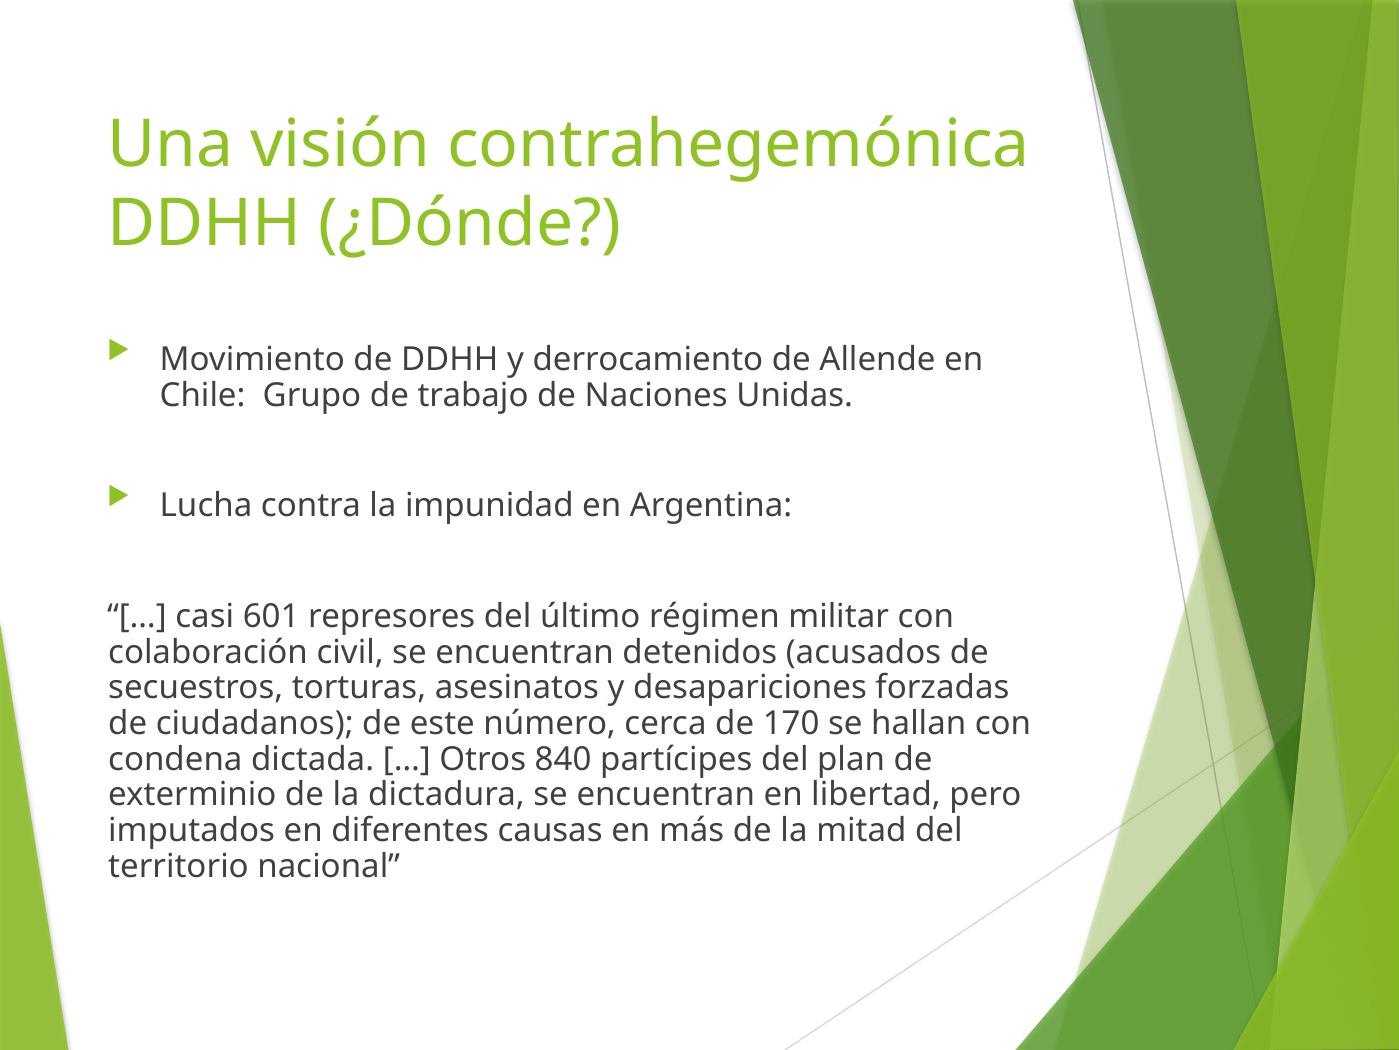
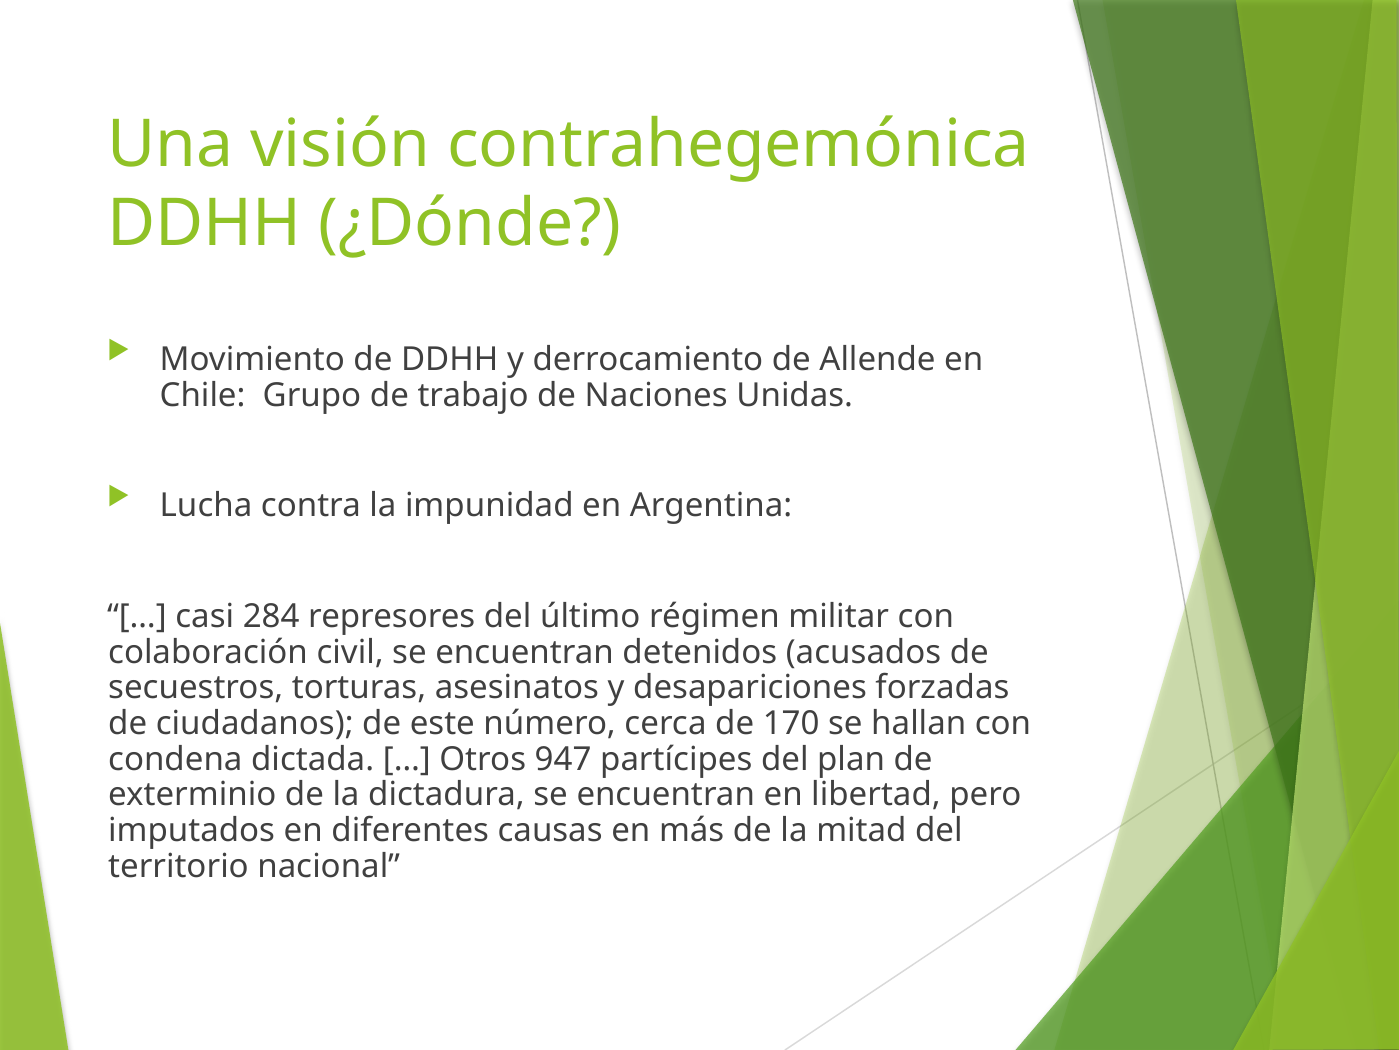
601: 601 -> 284
840: 840 -> 947
